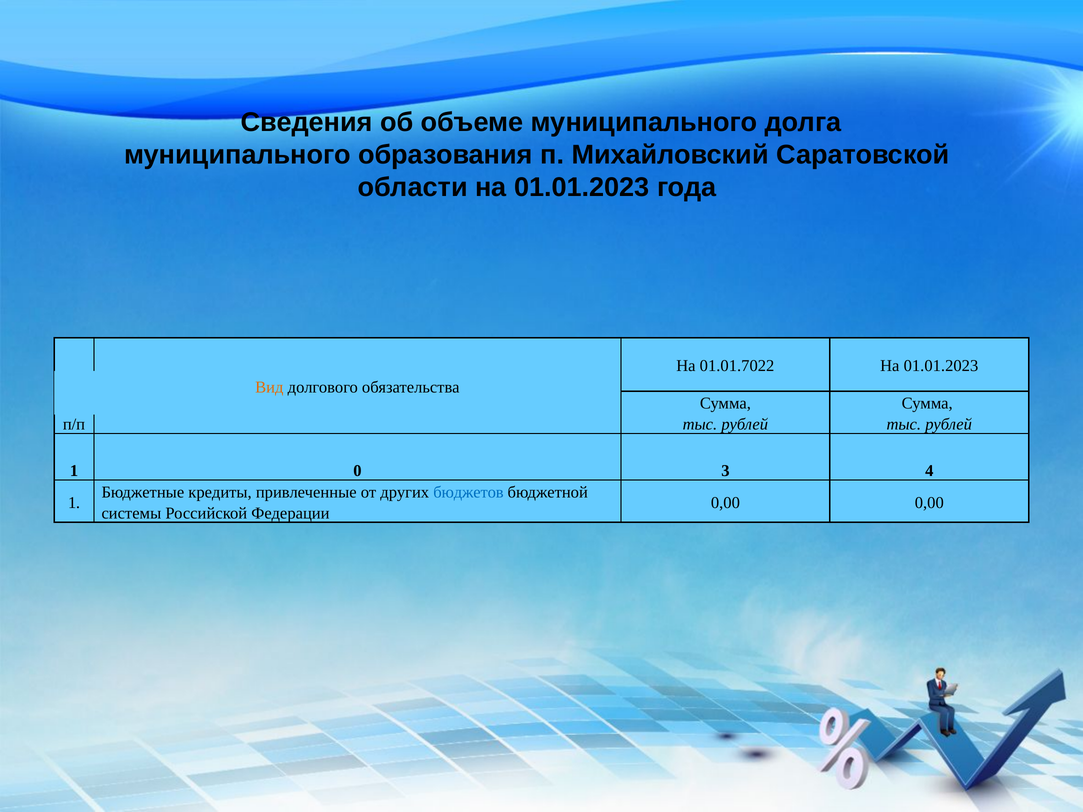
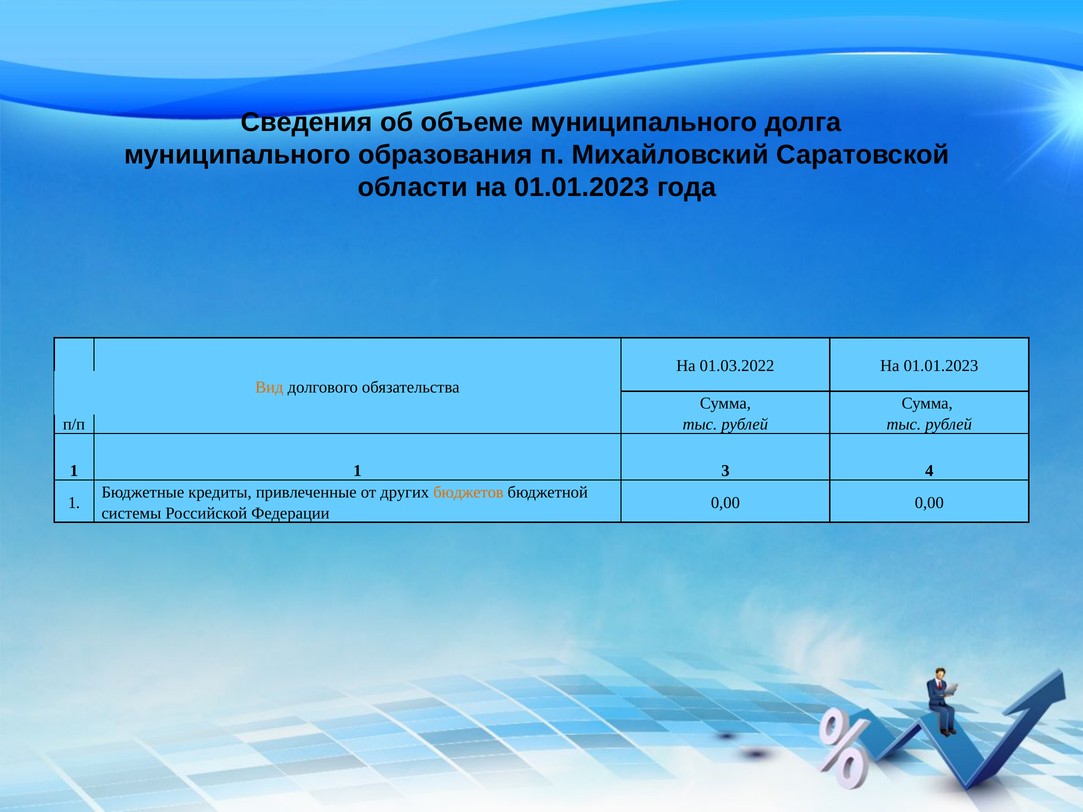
01.01.7022: 01.01.7022 -> 01.03.2022
1 0: 0 -> 1
бюджетов colour: blue -> orange
